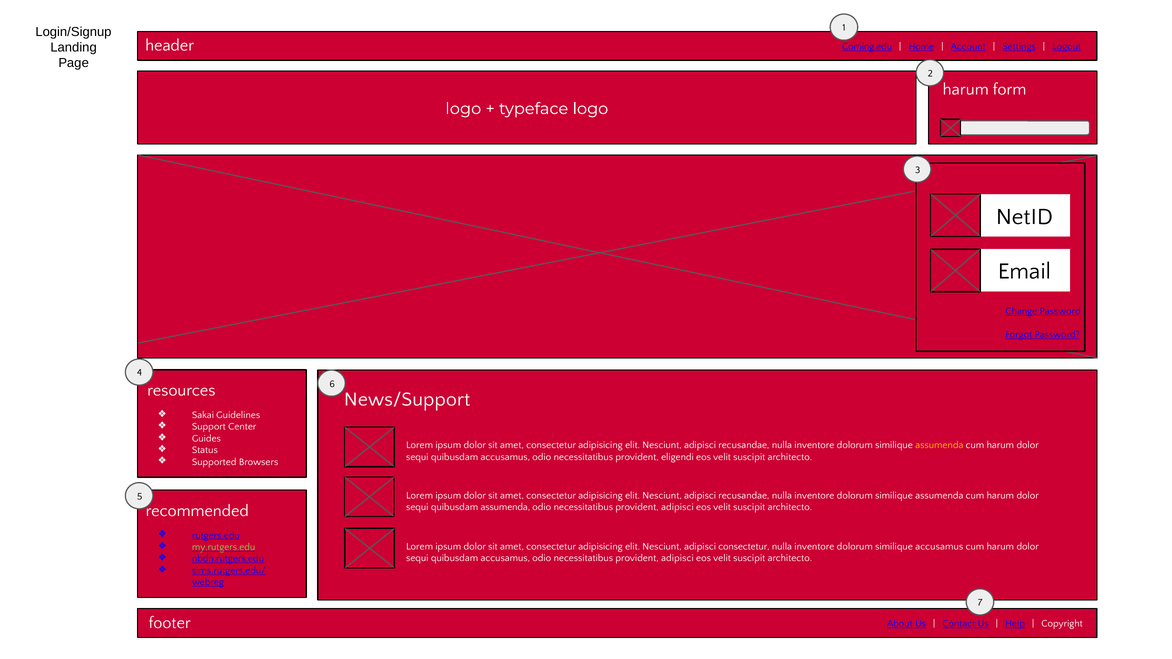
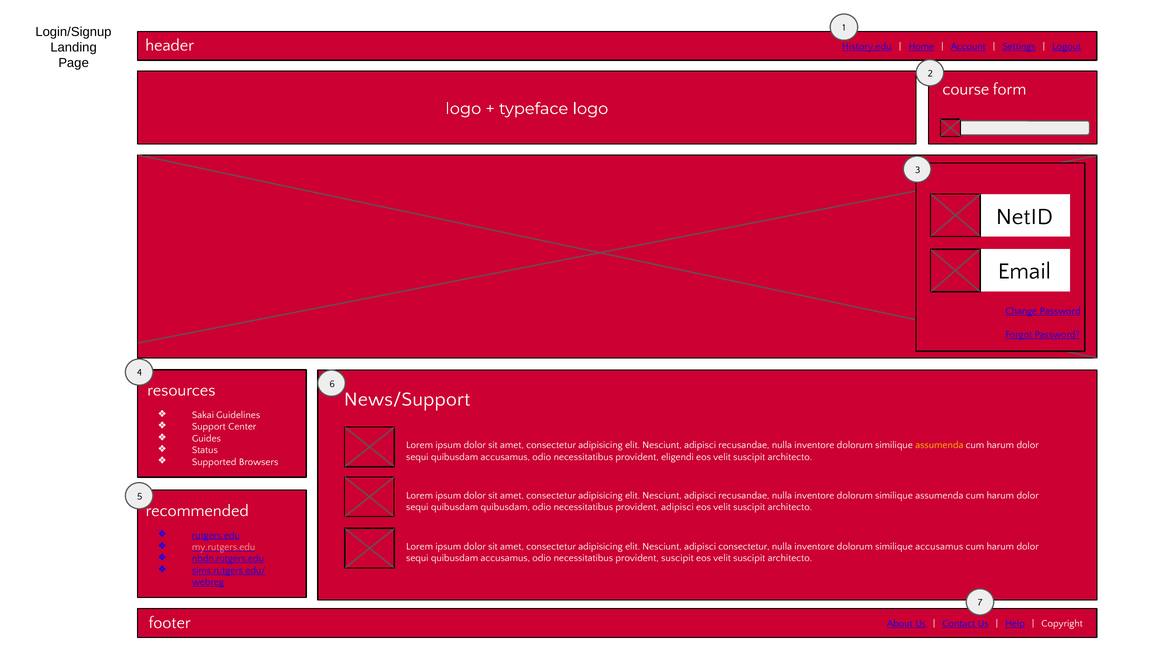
Coming.edu: Coming.edu -> History.edu
harum at (966, 89): harum -> course
quibusdam assumenda: assumenda -> quibusdam
my.rutgers.edu colour: light green -> pink
adipisci at (677, 558): adipisci -> suscipit
